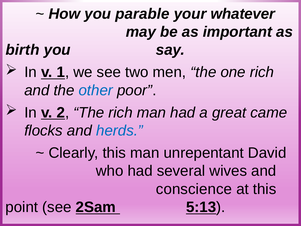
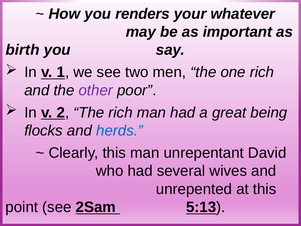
parable: parable -> renders
other colour: blue -> purple
came: came -> being
conscience: conscience -> unrepented
